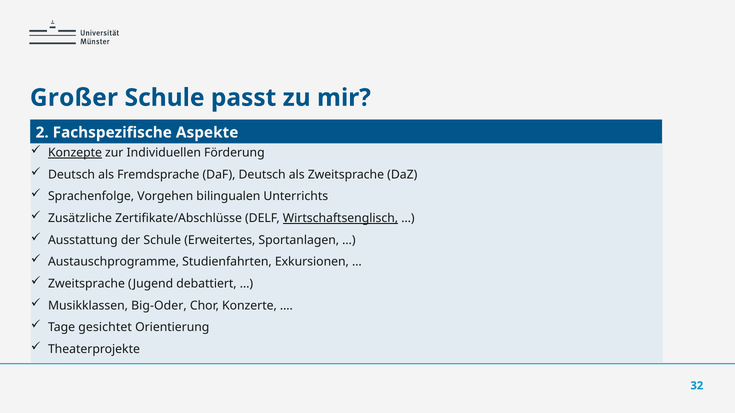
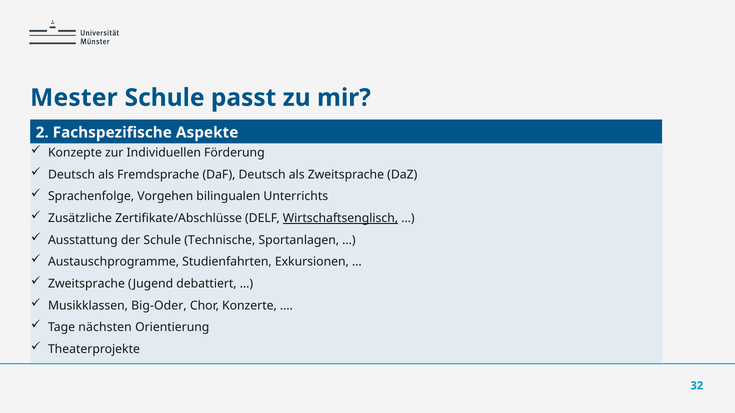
Großer: Großer -> Mester
Konzepte underline: present -> none
Erweitertes: Erweitertes -> Technische
gesichtet: gesichtet -> nächsten
